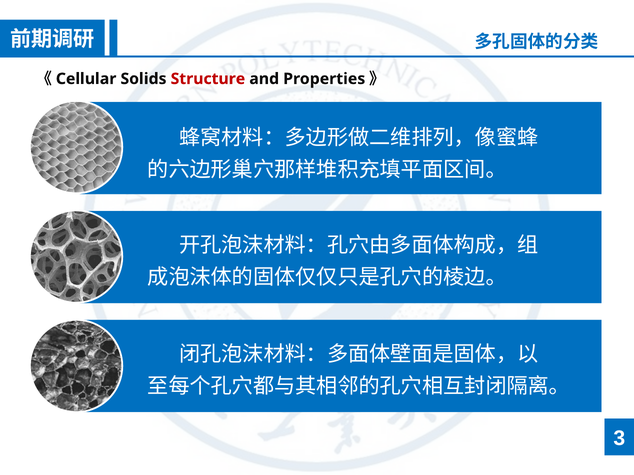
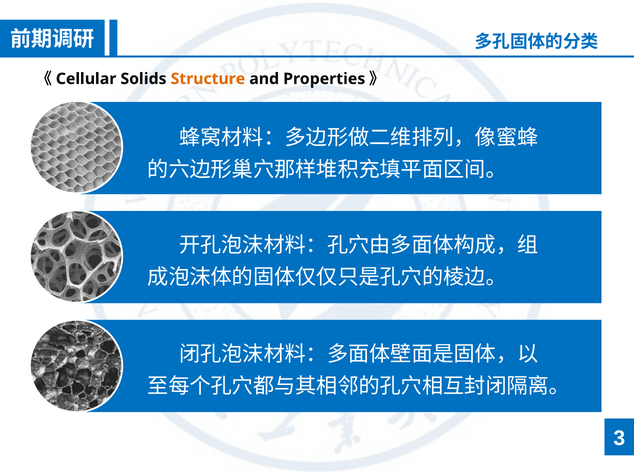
Structure colour: red -> orange
